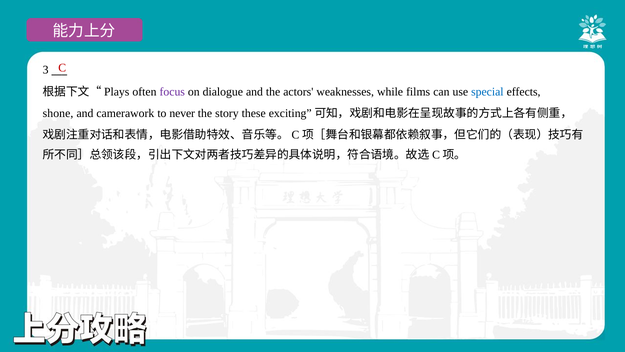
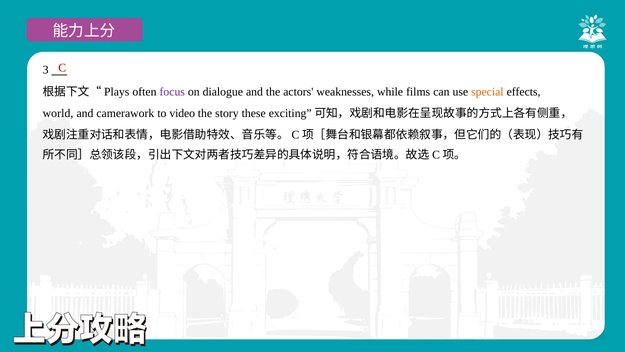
special colour: blue -> orange
shone: shone -> world
never: never -> video
